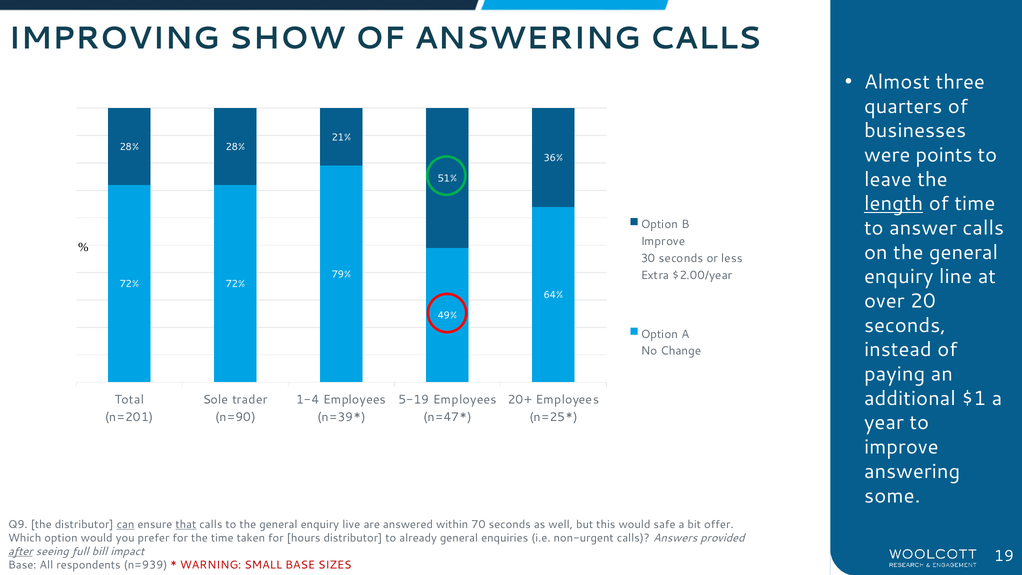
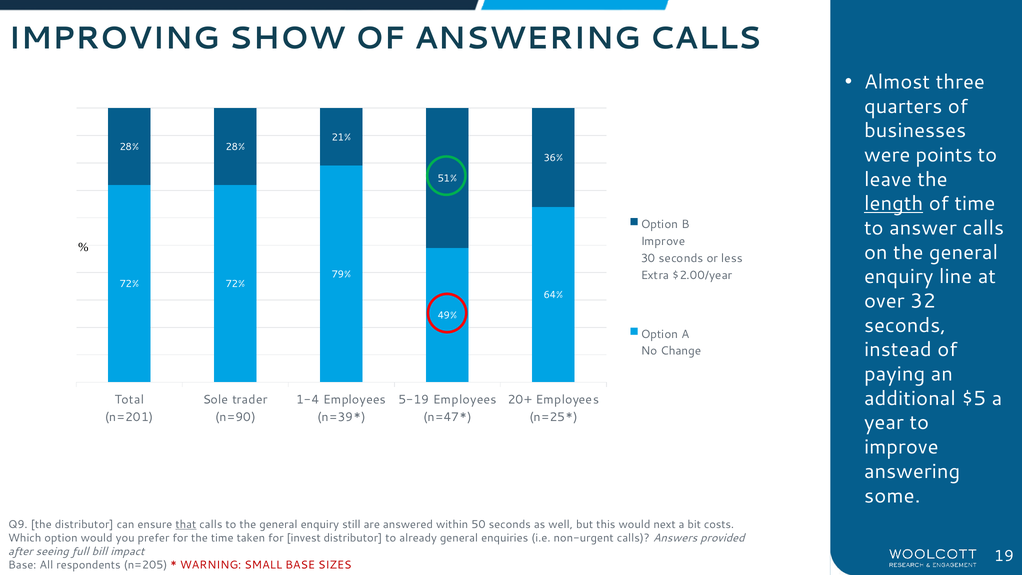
20: 20 -> 32
$1: $1 -> $5
can underline: present -> none
live: live -> still
70: 70 -> 50
safe: safe -> next
offer: offer -> costs
hours: hours -> invest
after underline: present -> none
n=939: n=939 -> n=205
